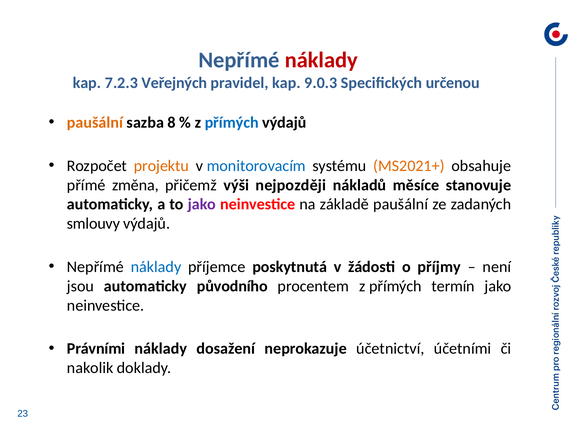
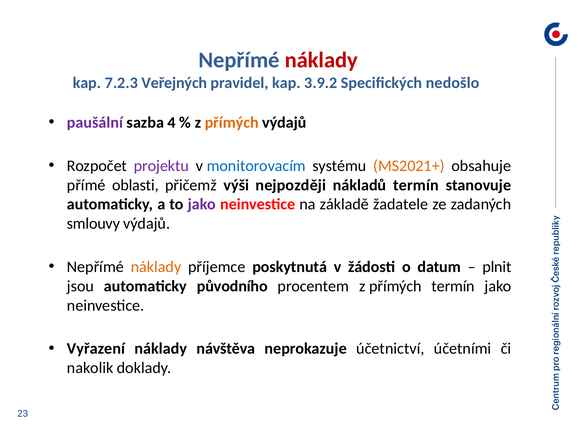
9.0.3: 9.0.3 -> 3.9.2
určenou: určenou -> nedošlo
paušální at (95, 123) colour: orange -> purple
8: 8 -> 4
přímých at (232, 123) colour: blue -> orange
projektu colour: orange -> purple
změna: změna -> oblasti
nákladů měsíce: měsíce -> termín
základě paušální: paušální -> žadatele
náklady at (156, 267) colour: blue -> orange
příjmy: příjmy -> datum
není: není -> plnit
Právními: Právními -> Vyřazení
dosažení: dosažení -> návštěva
